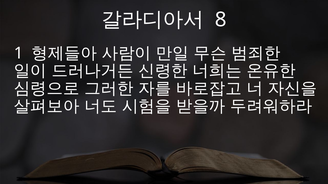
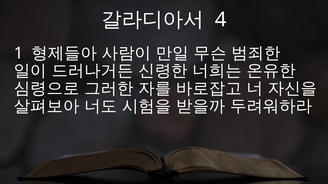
8: 8 -> 4
